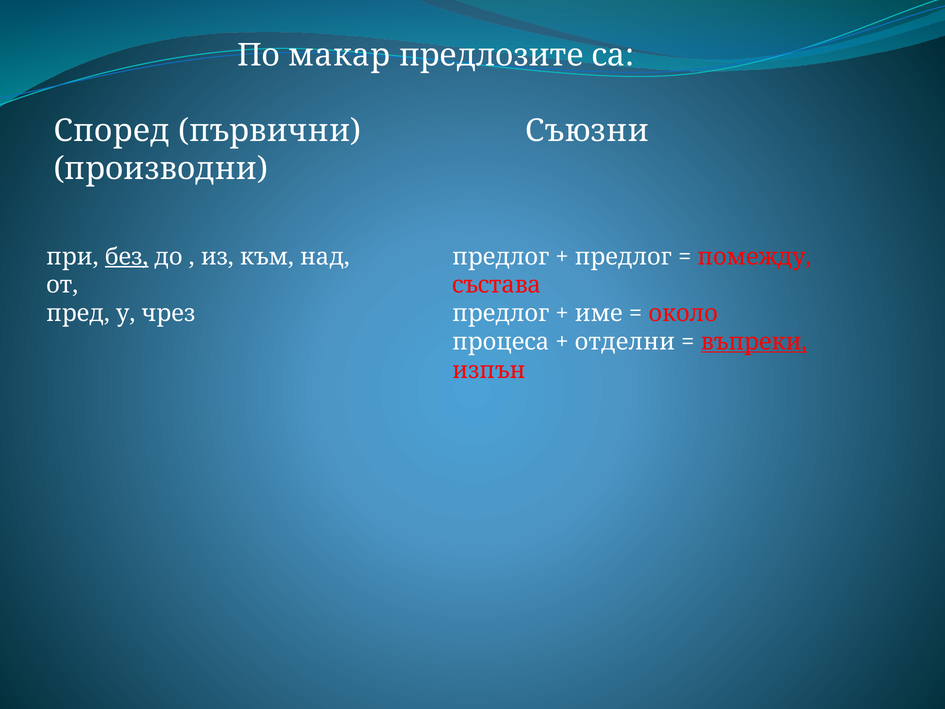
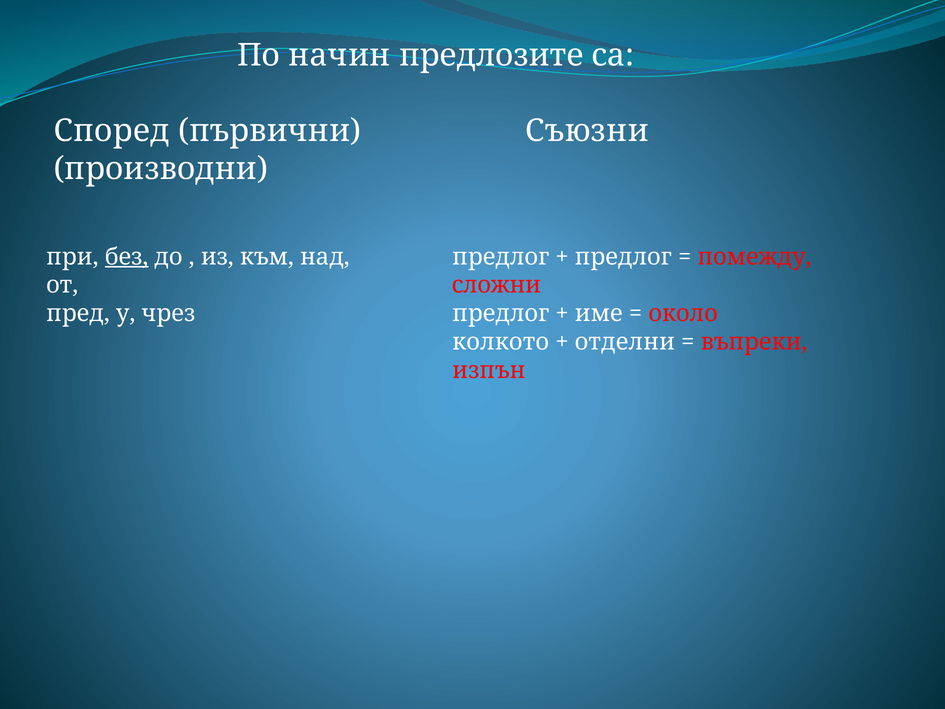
макар: макар -> начин
състава: състава -> сложни
процеса: процеса -> колкото
въпреки underline: present -> none
